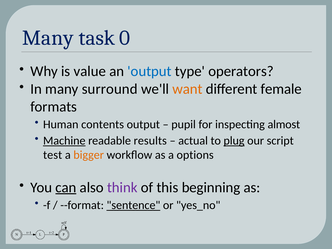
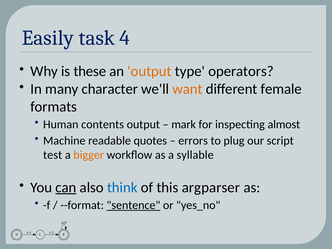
Many at (48, 38): Many -> Easily
0: 0 -> 4
value: value -> these
output at (150, 71) colour: blue -> orange
surround: surround -> character
pupil: pupil -> mark
Machine underline: present -> none
results: results -> quotes
actual: actual -> errors
plug underline: present -> none
options: options -> syllable
think colour: purple -> blue
beginning: beginning -> argparser
